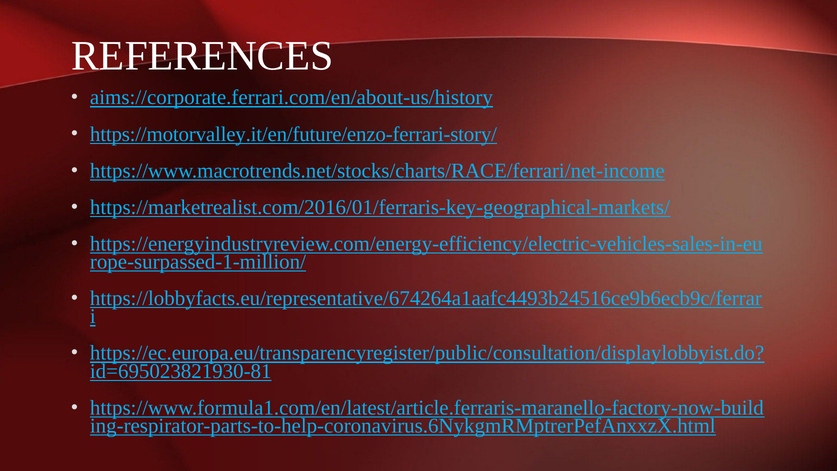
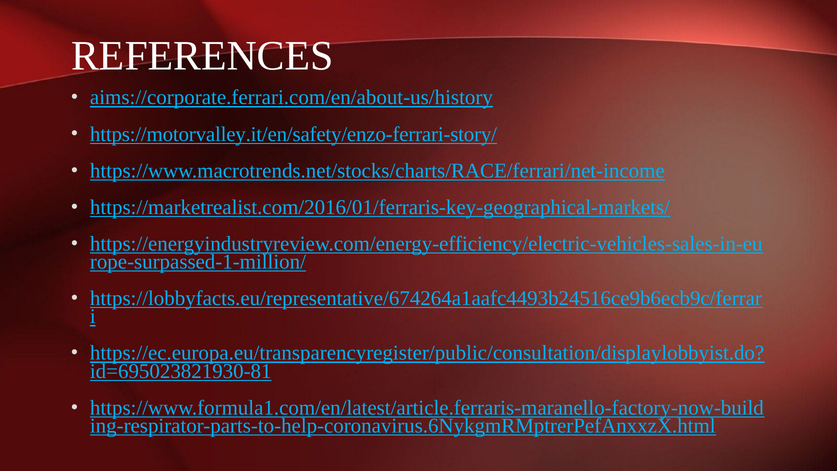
https://motorvalley.it/en/future/enzo-ferrari-story/: https://motorvalley.it/en/future/enzo-ferrari-story/ -> https://motorvalley.it/en/safety/enzo-ferrari-story/
